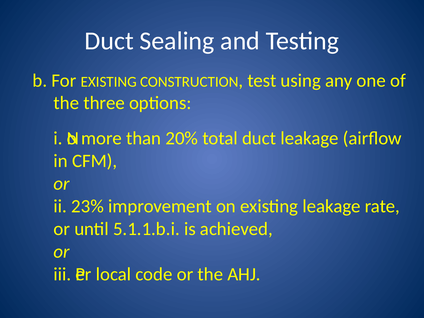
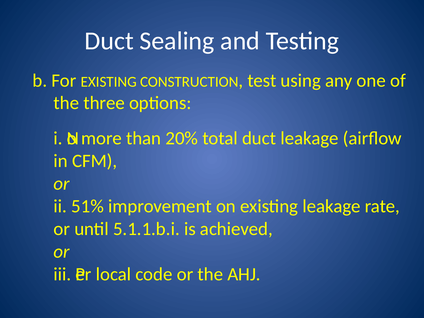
23%: 23% -> 51%
